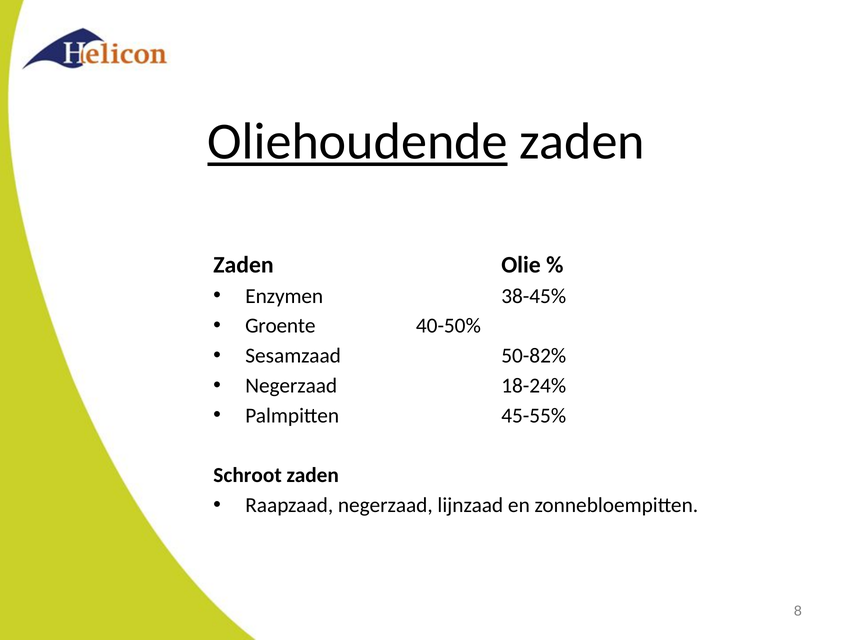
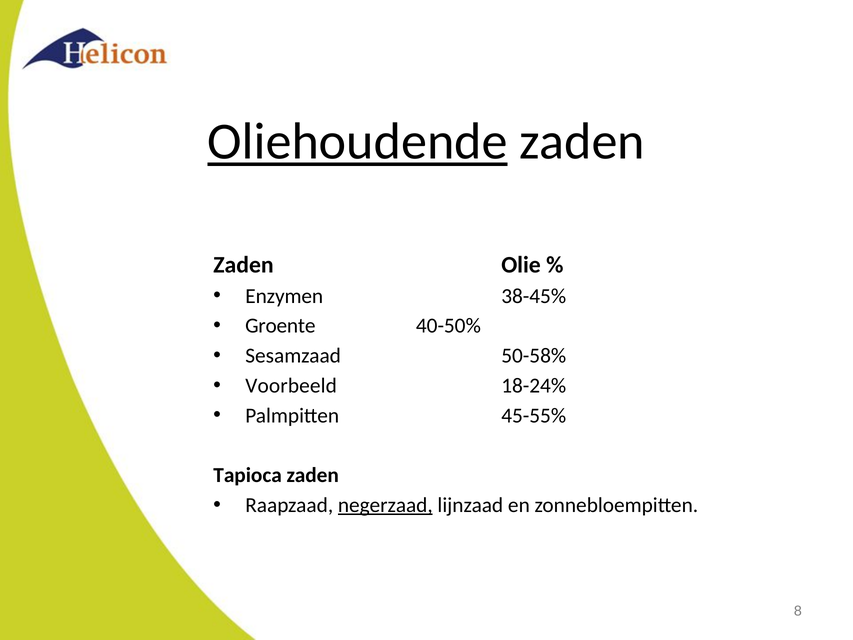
50-82%: 50-82% -> 50-58%
Negerzaad at (291, 386): Negerzaad -> Voorbeeld
Schroot: Schroot -> Tapioca
negerzaad at (385, 505) underline: none -> present
